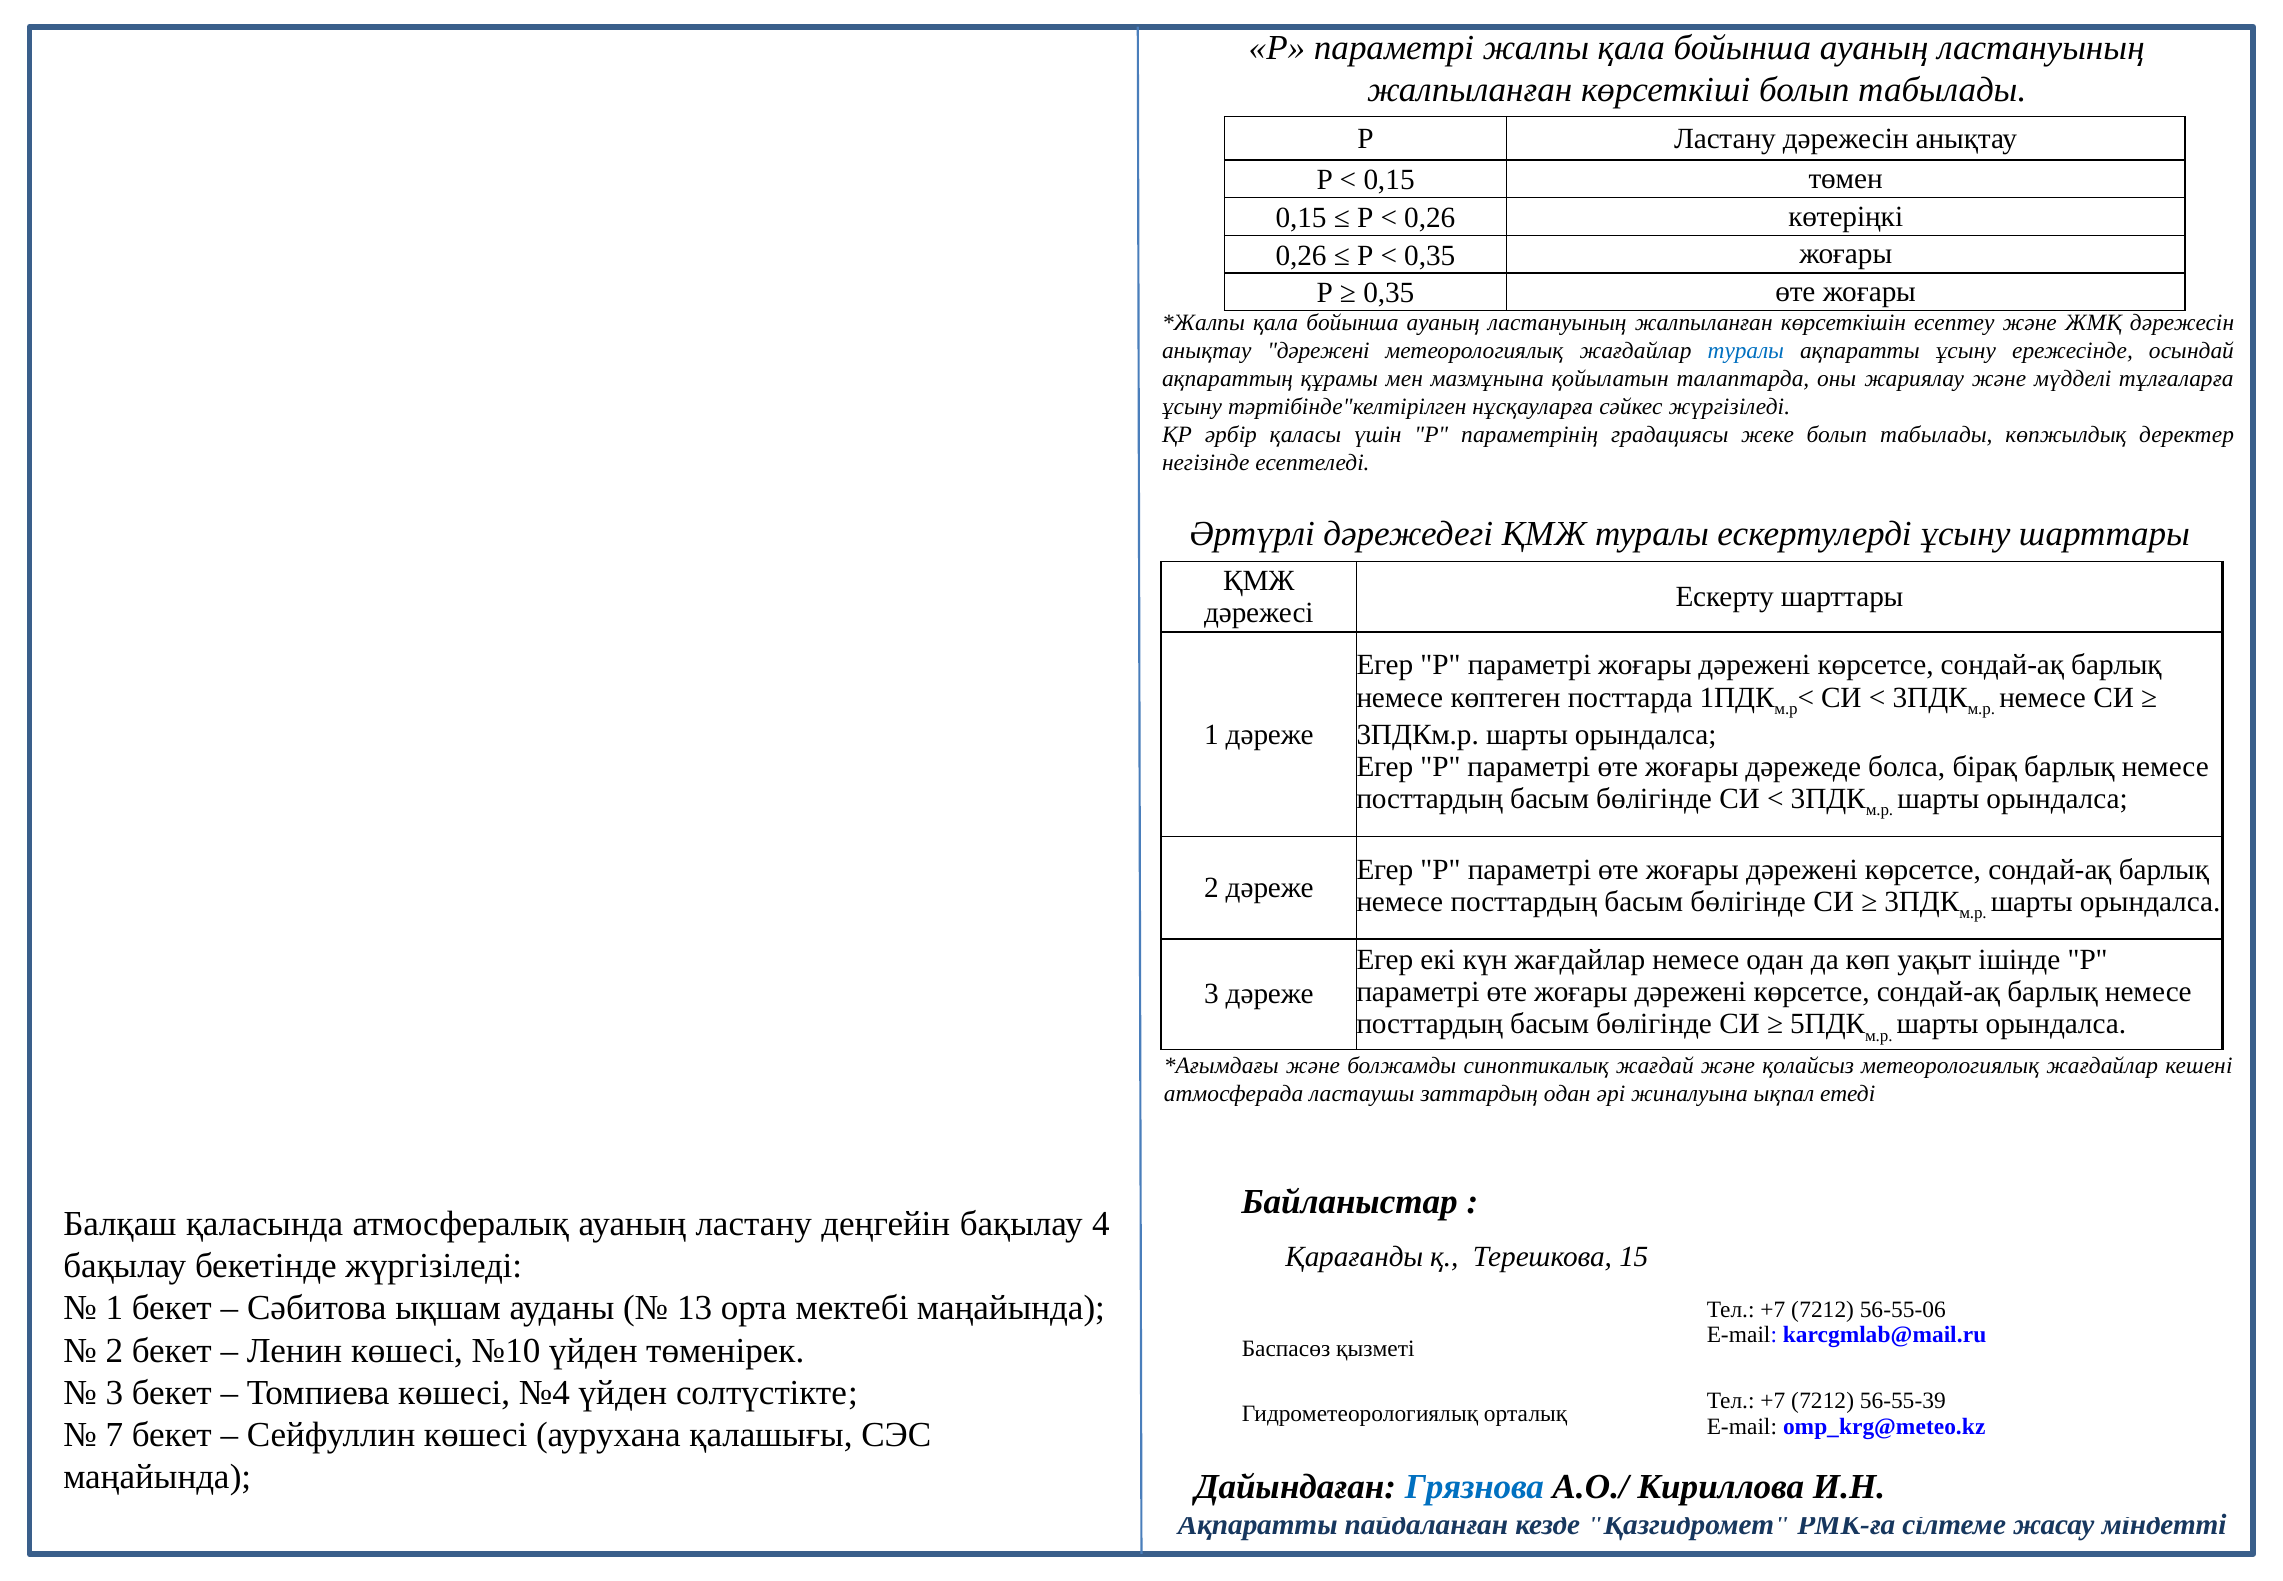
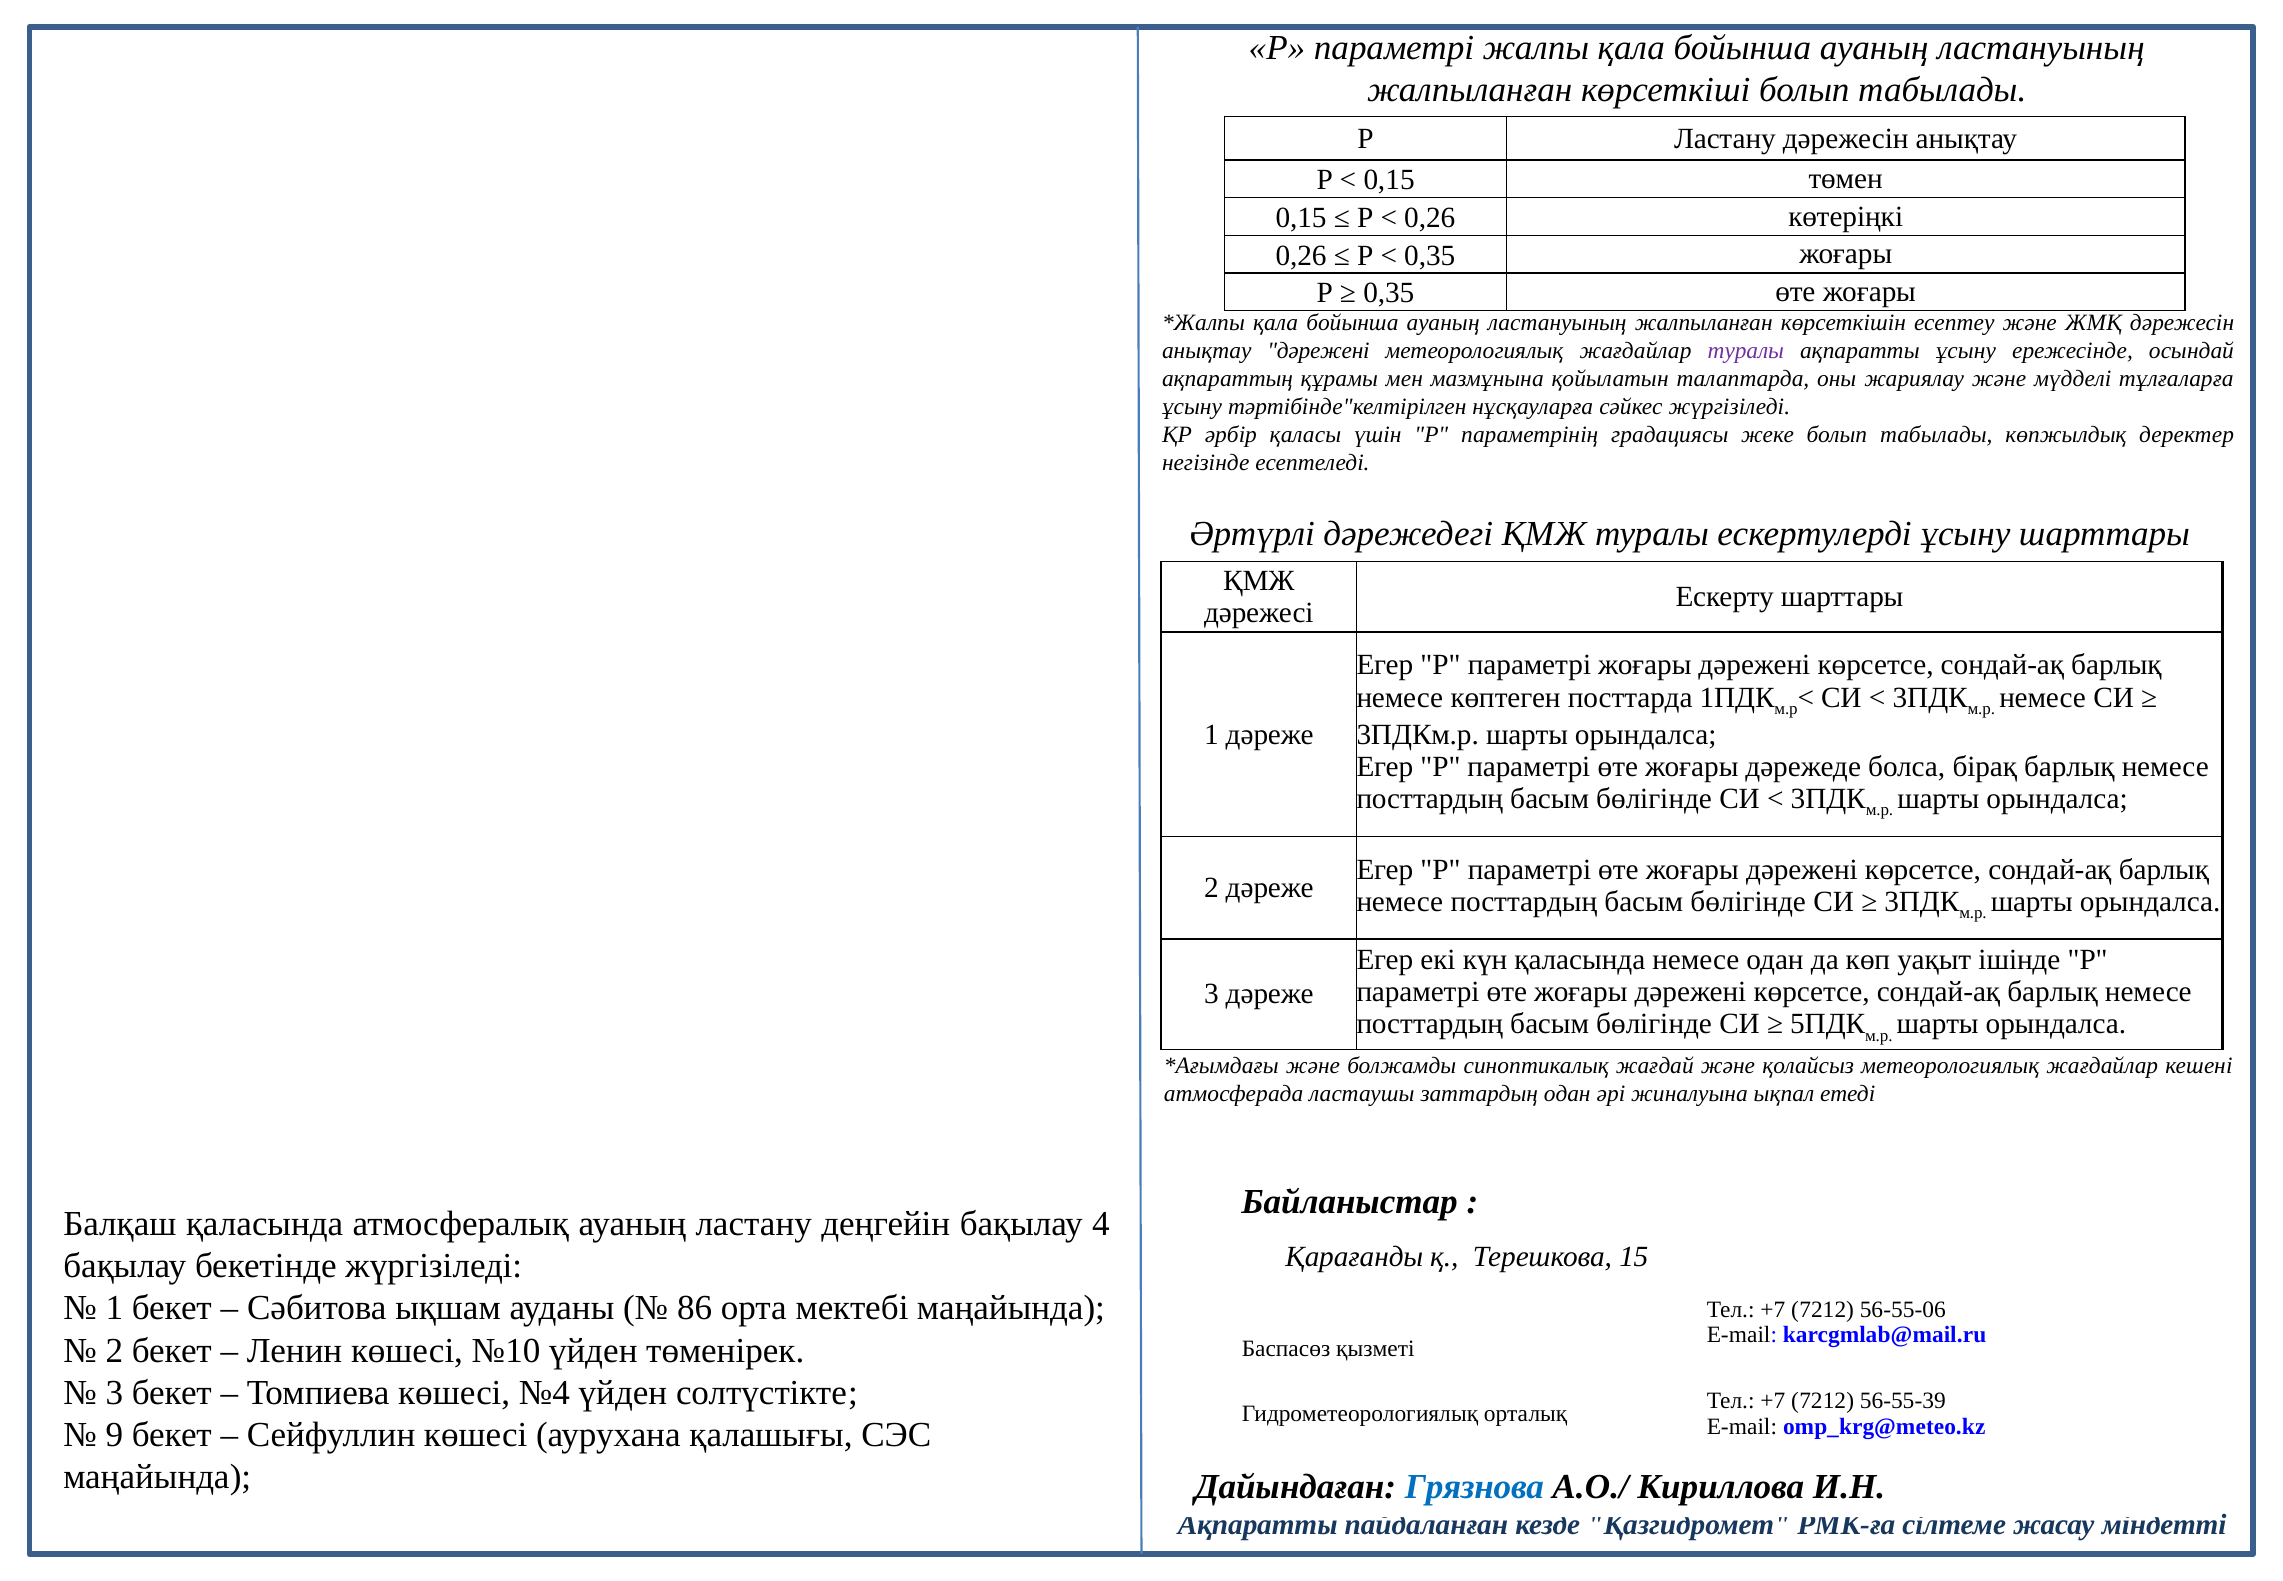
туралы at (1746, 351) colour: blue -> purple
күн жағдайлар: жағдайлар -> қаласында
13: 13 -> 86
7: 7 -> 9
